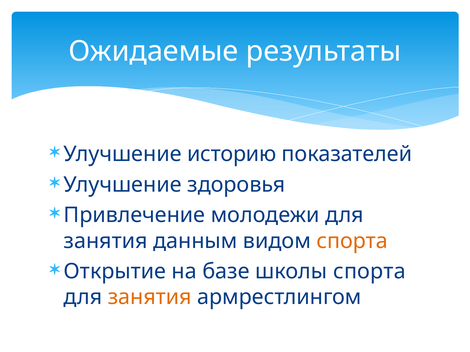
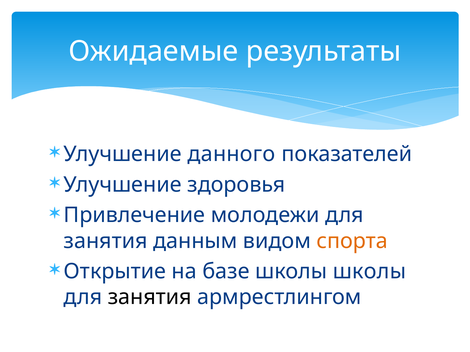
историю: историю -> данного
школы спорта: спорта -> школы
занятия at (150, 298) colour: orange -> black
